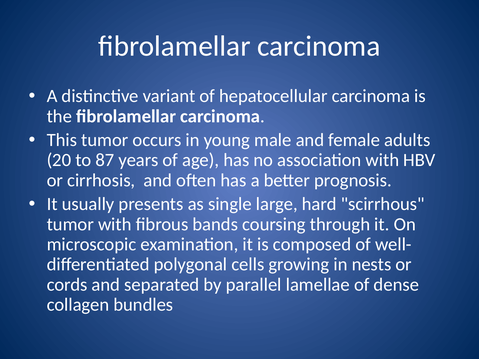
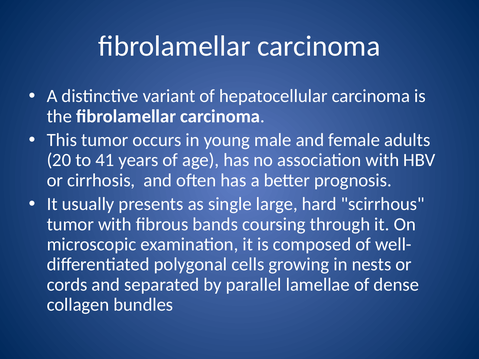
87: 87 -> 41
